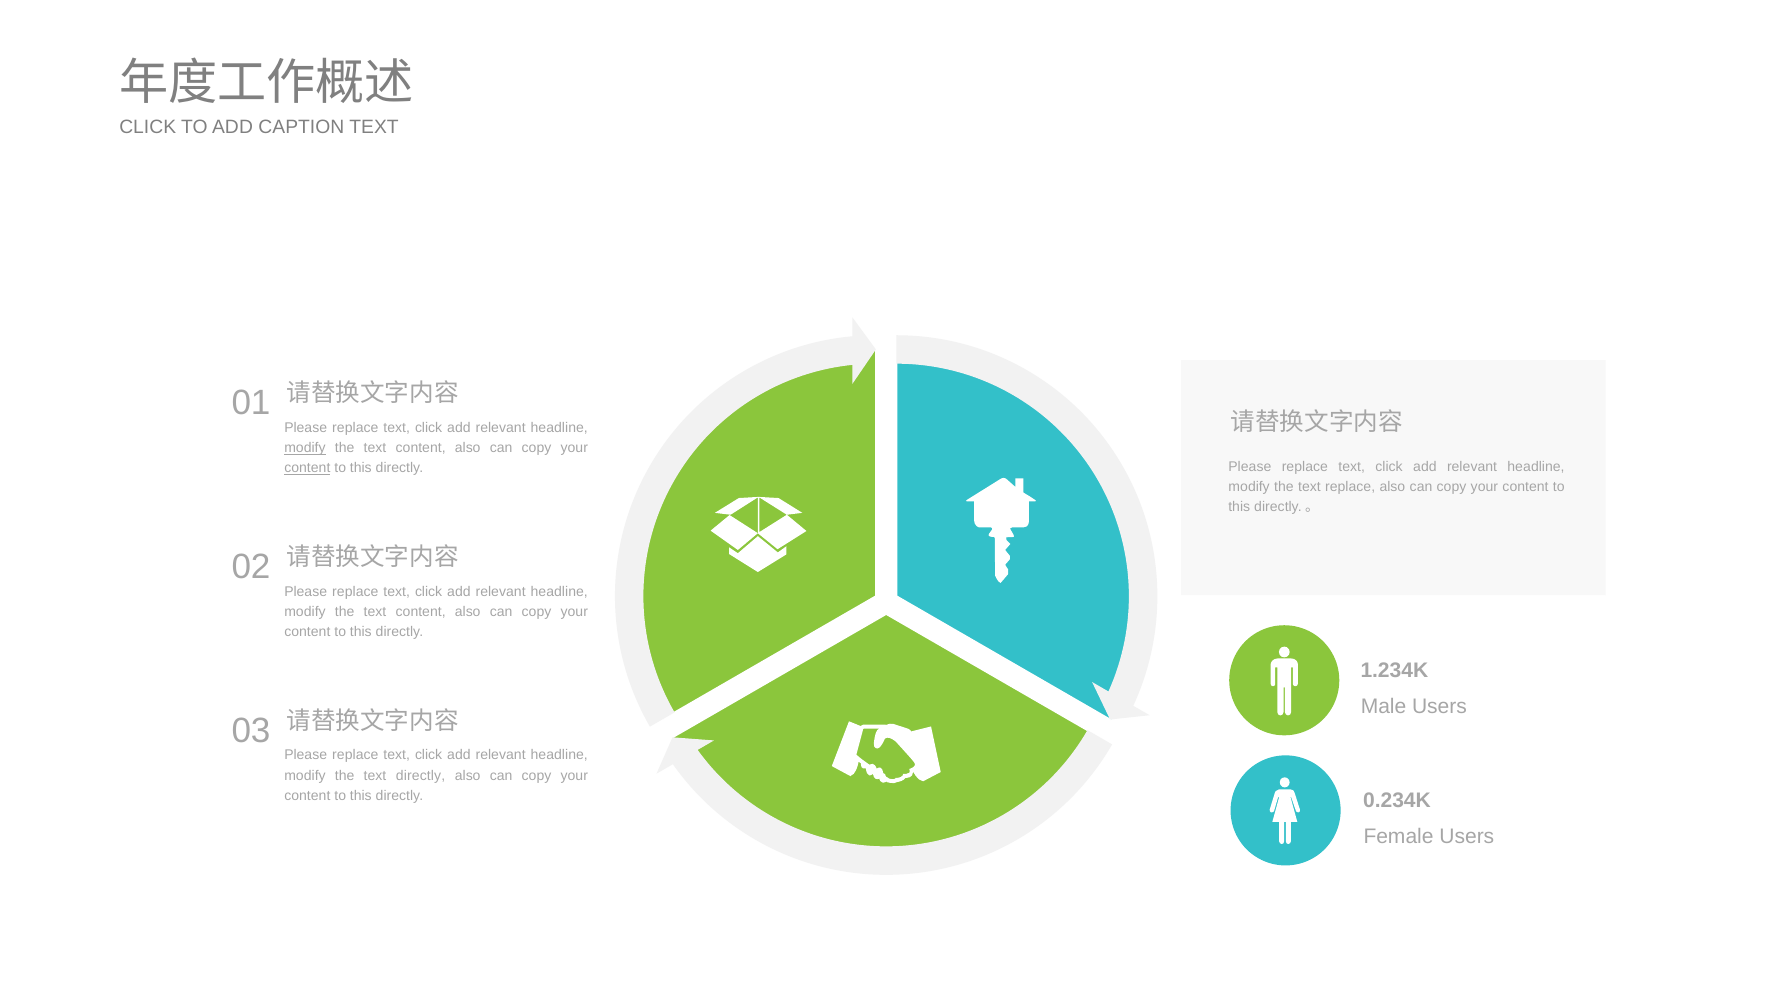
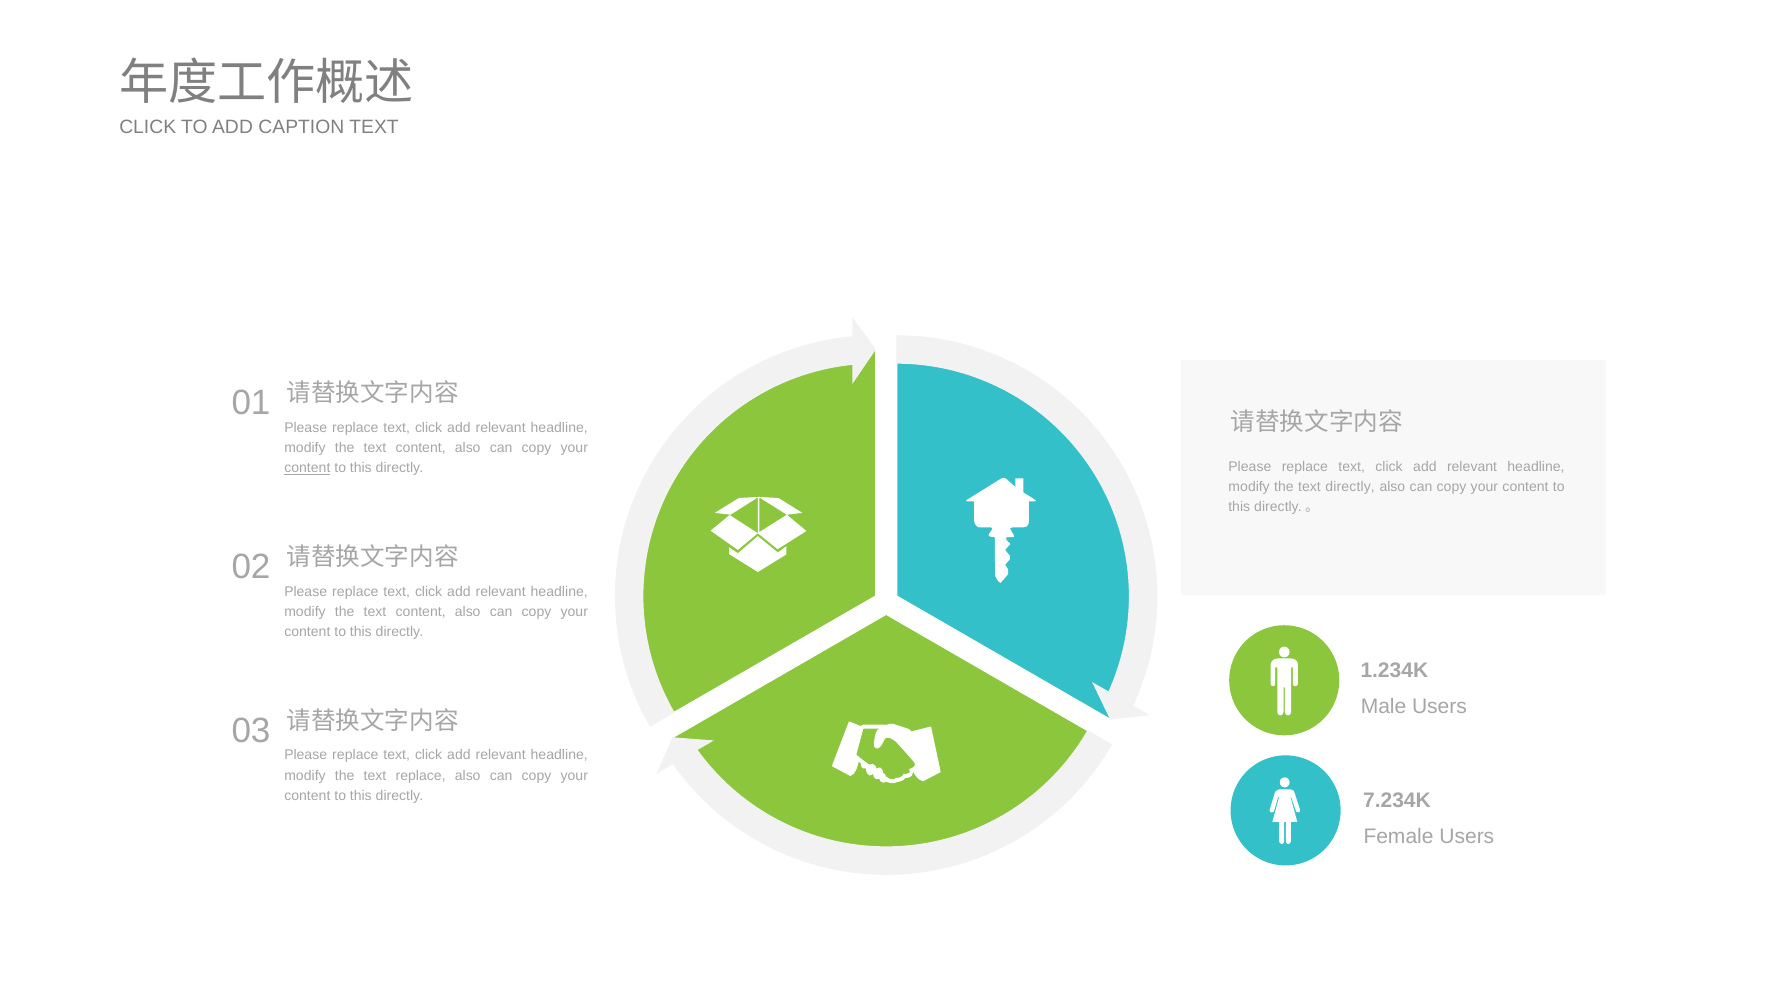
modify at (305, 448) underline: present -> none
text replace: replace -> directly
text directly: directly -> replace
0.234K: 0.234K -> 7.234K
